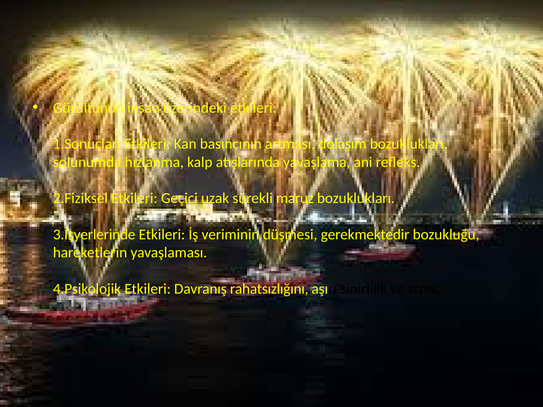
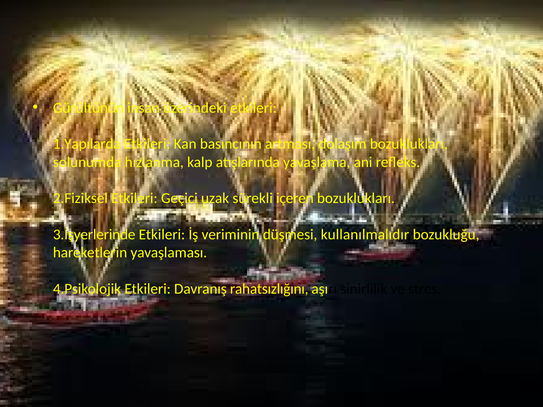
1.Sonuçları: 1.Sonuçları -> 1.Yapılarda
maruz: maruz -> içeren
gerekmektedir: gerekmektedir -> kullanılmalıdır
